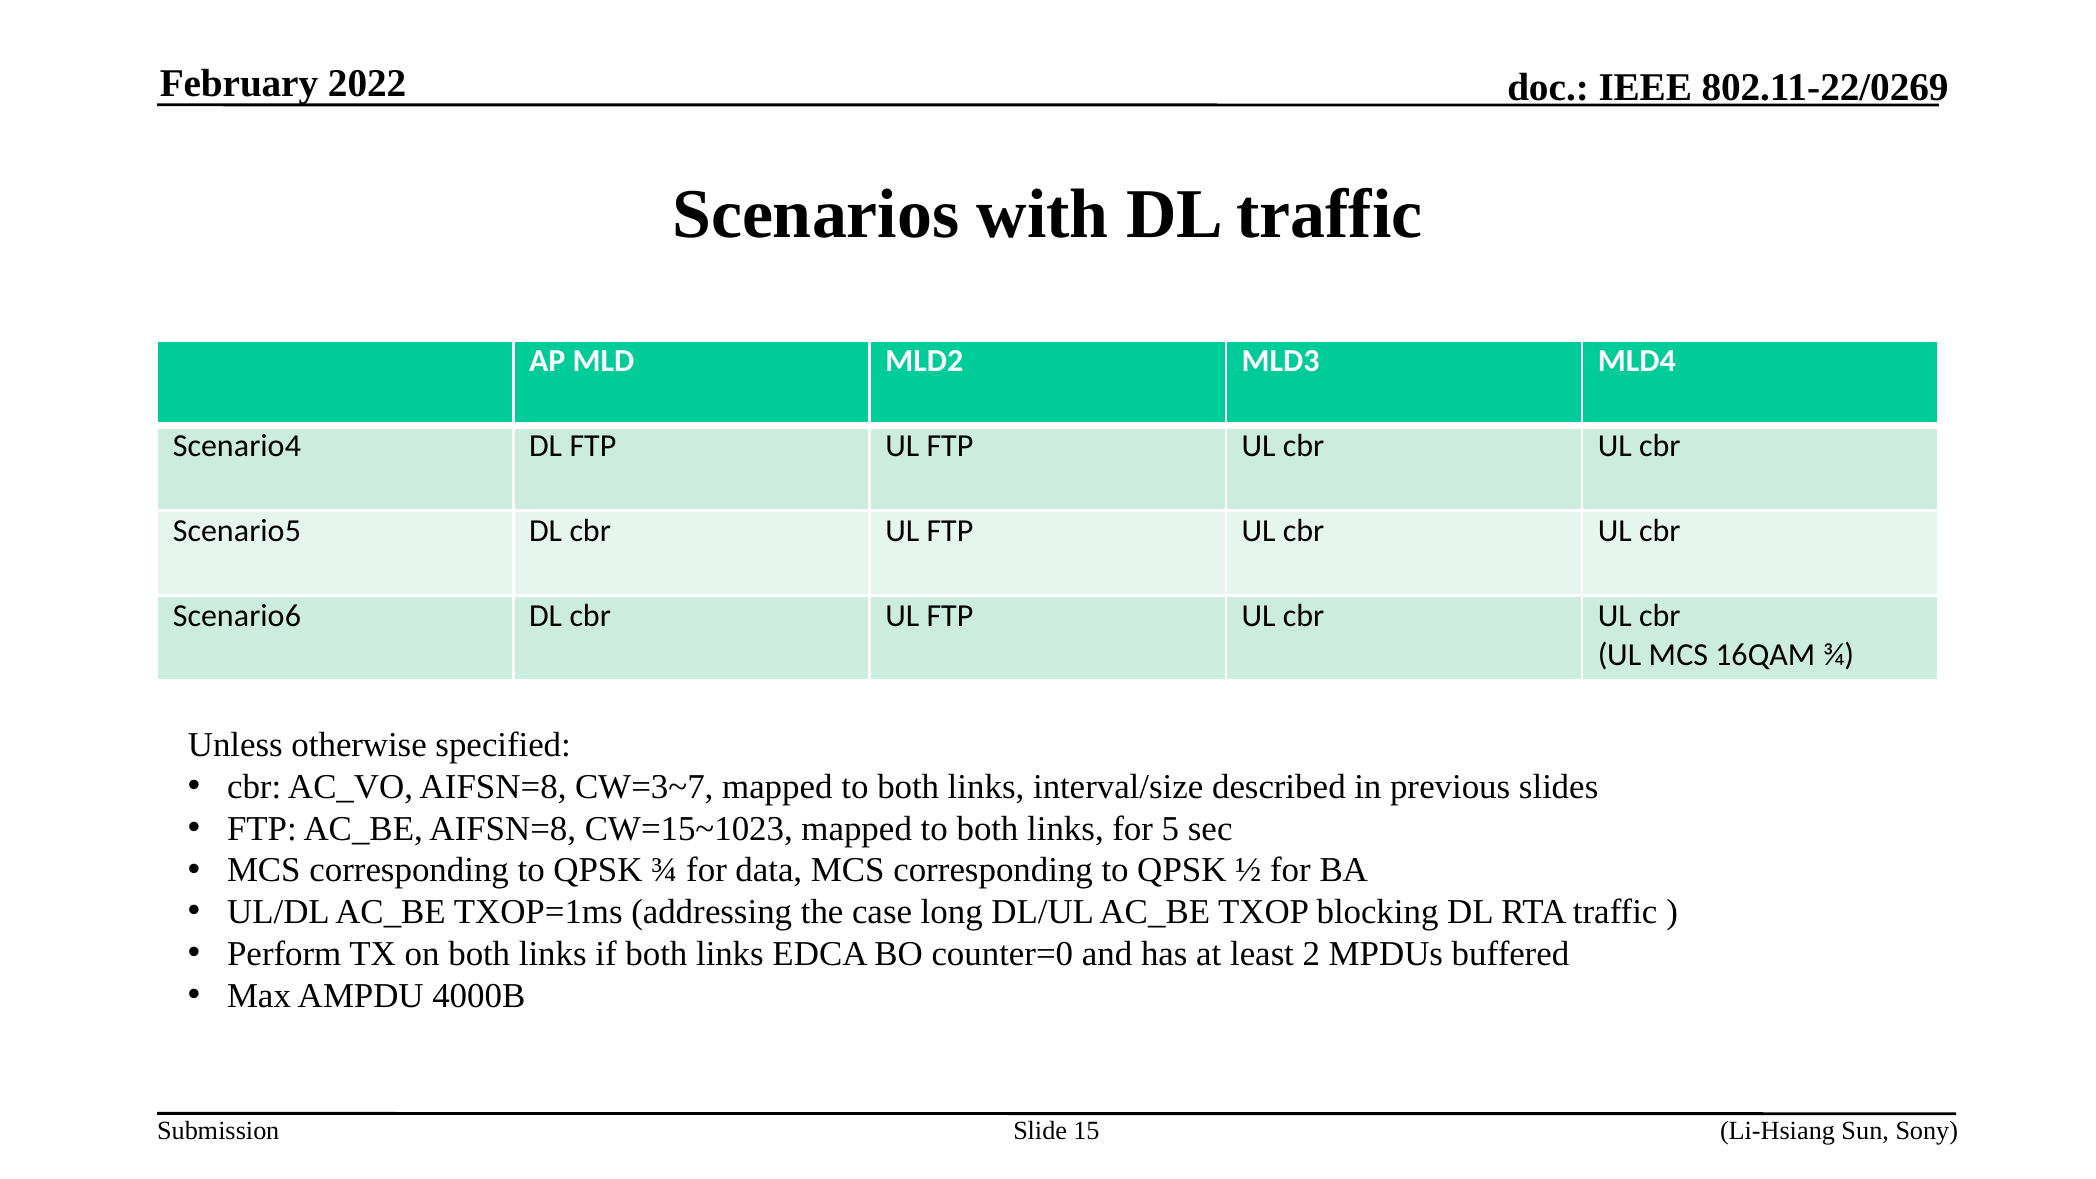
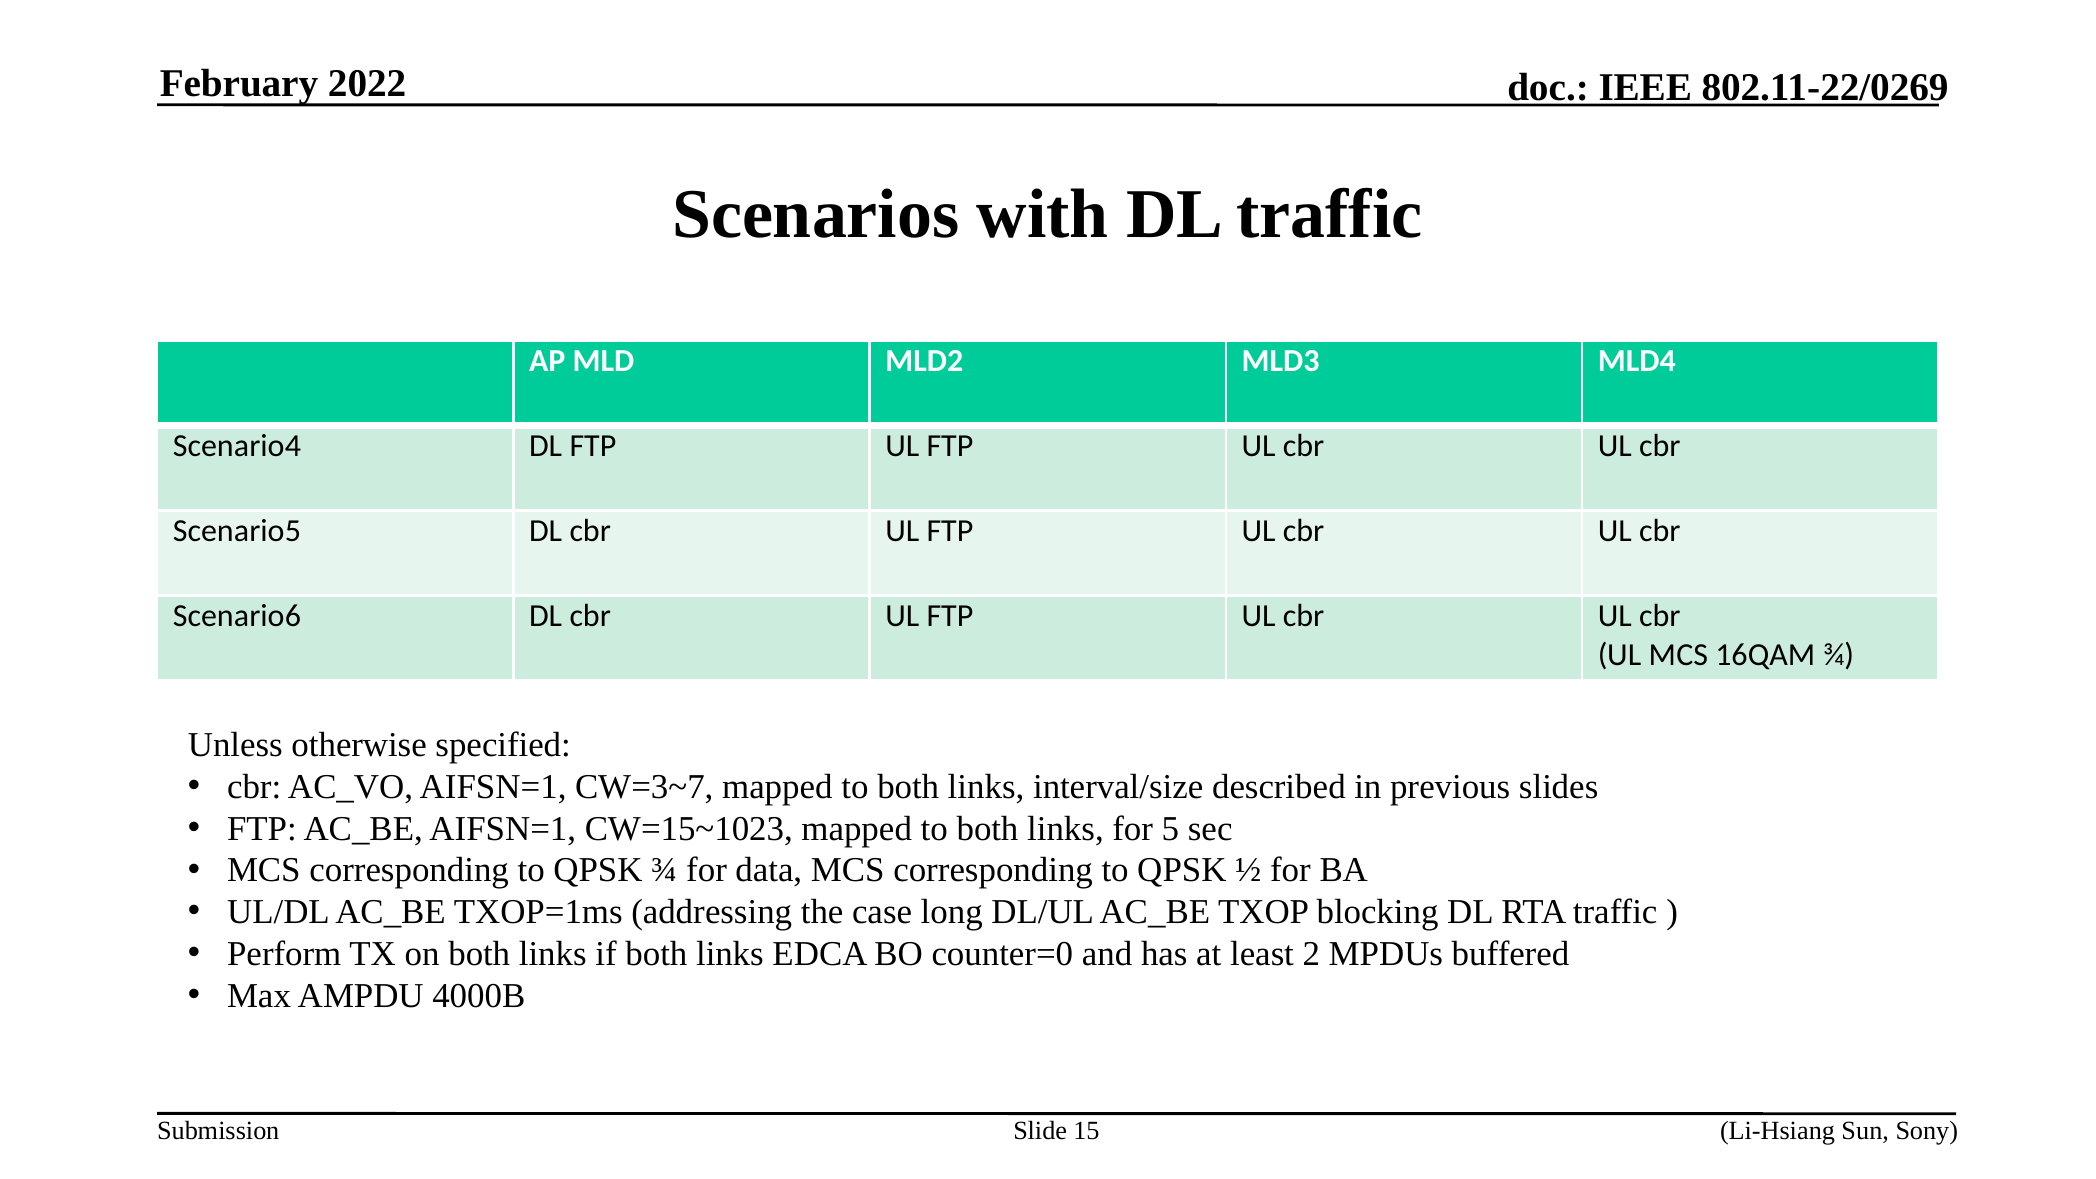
AC_VO AIFSN=8: AIFSN=8 -> AIFSN=1
AC_BE AIFSN=8: AIFSN=8 -> AIFSN=1
